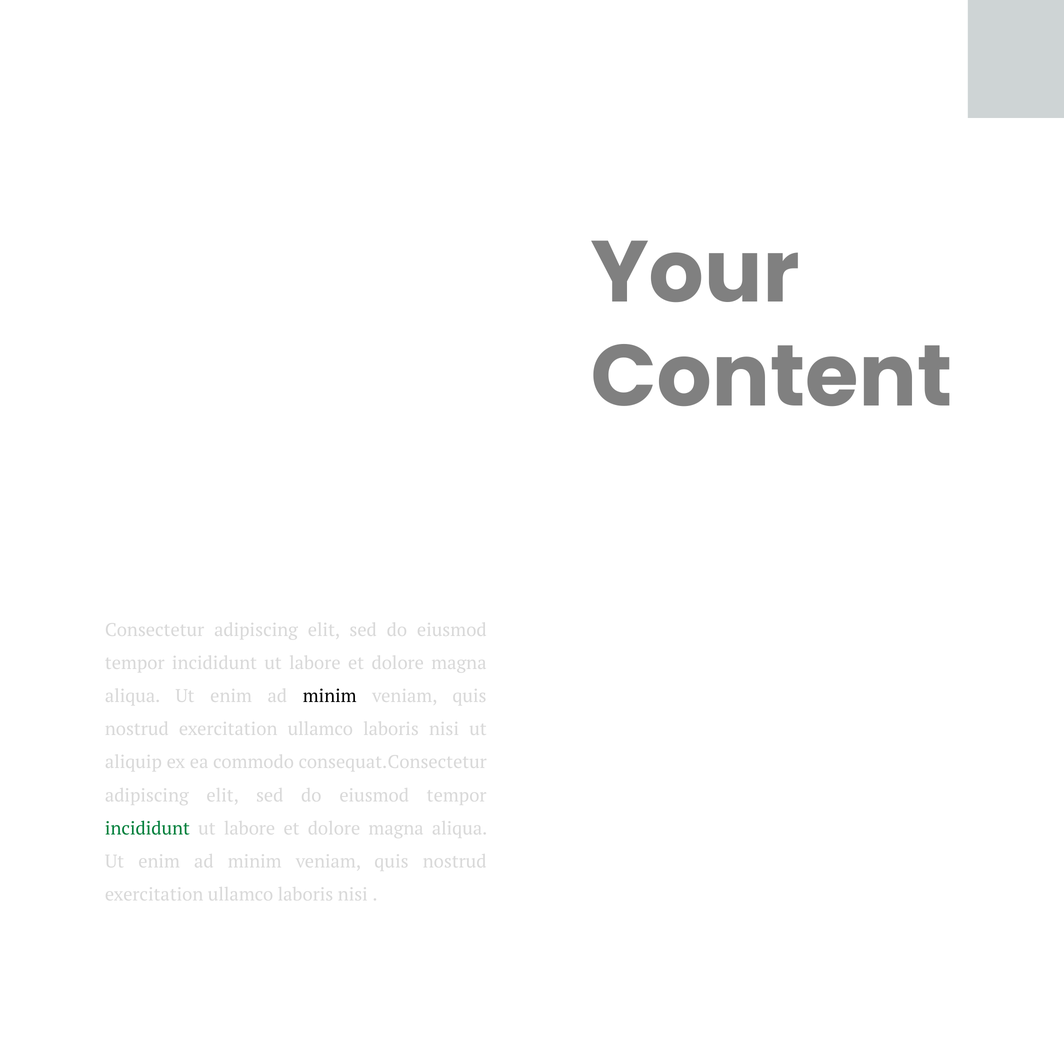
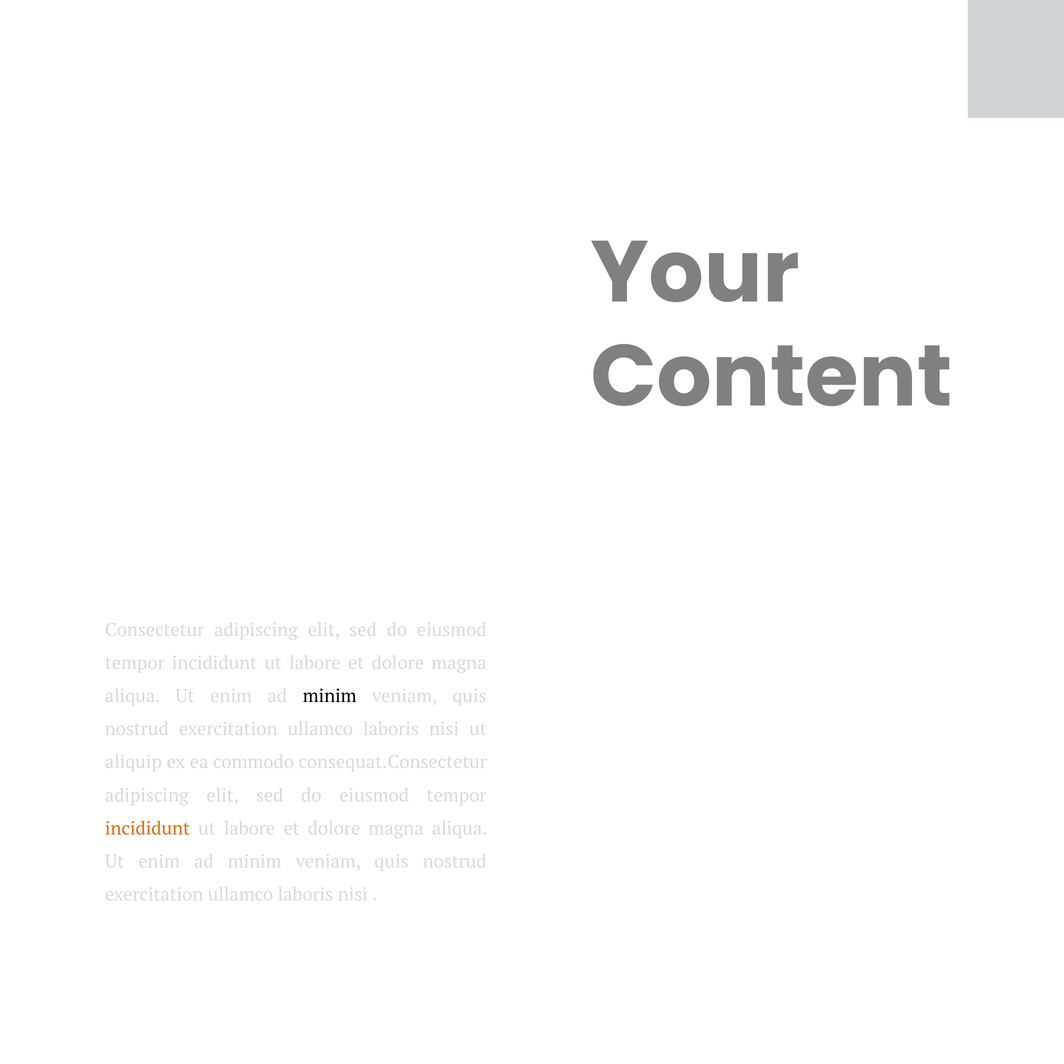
incididunt at (147, 829) colour: green -> orange
